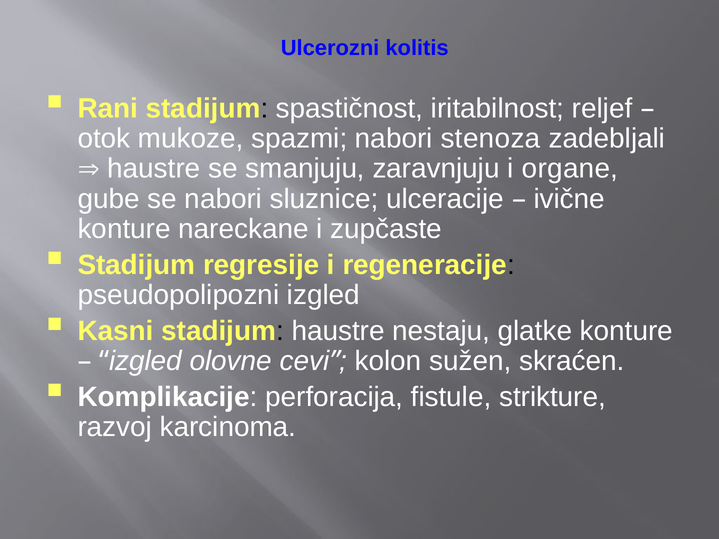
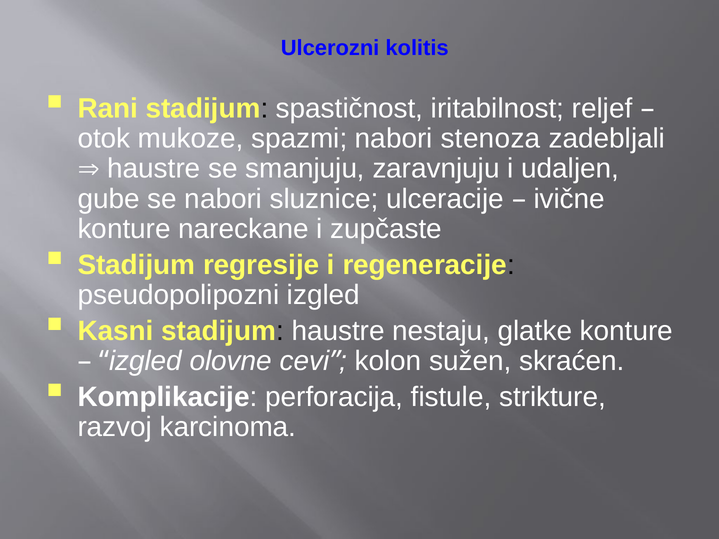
organe: organe -> udaljen
